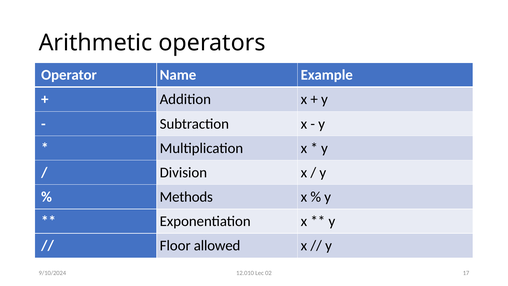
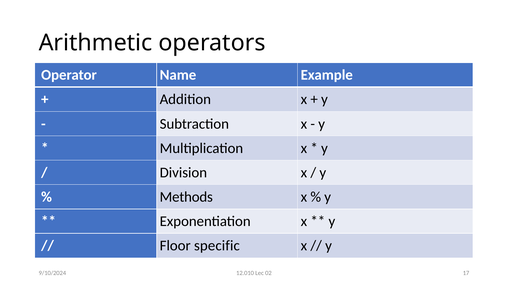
allowed: allowed -> specific
